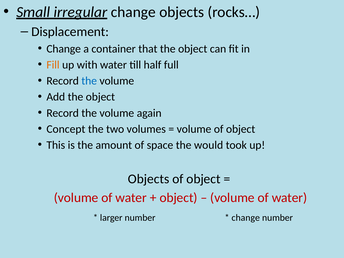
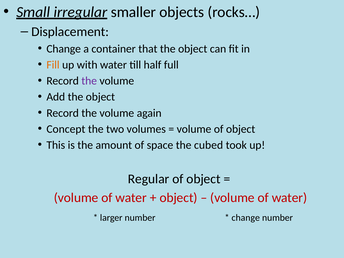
change at (133, 12): change -> smaller
the at (89, 81) colour: blue -> purple
would: would -> cubed
Objects at (149, 179): Objects -> Regular
